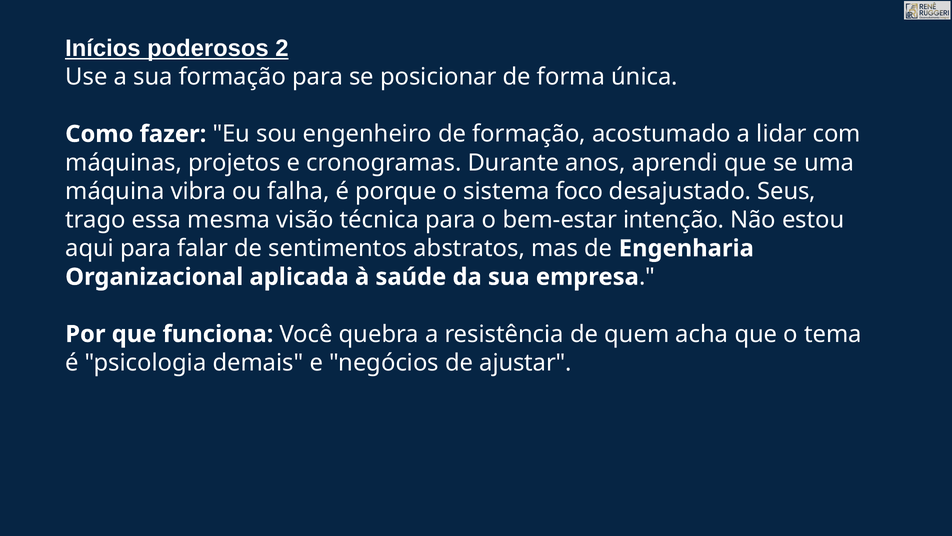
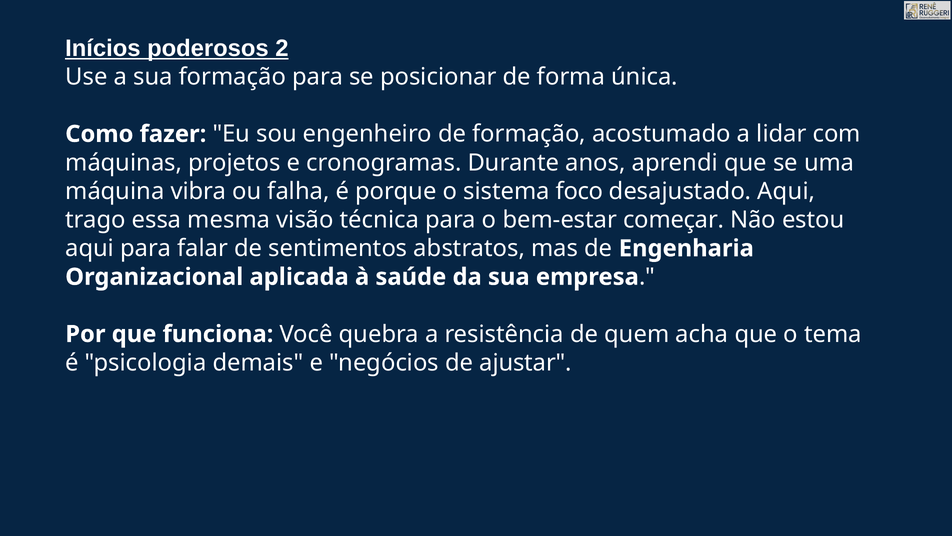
desajustado Seus: Seus -> Aqui
intenção: intenção -> começar
